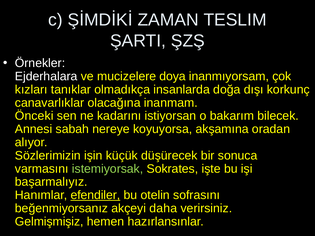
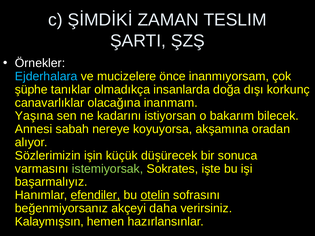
Ejderhalara colour: white -> light blue
doya: doya -> önce
kızları: kızları -> şüphe
Önceki: Önceki -> Yaşına
otelin underline: none -> present
Gelmişmişiz: Gelmişmişiz -> Kalaymışsın
